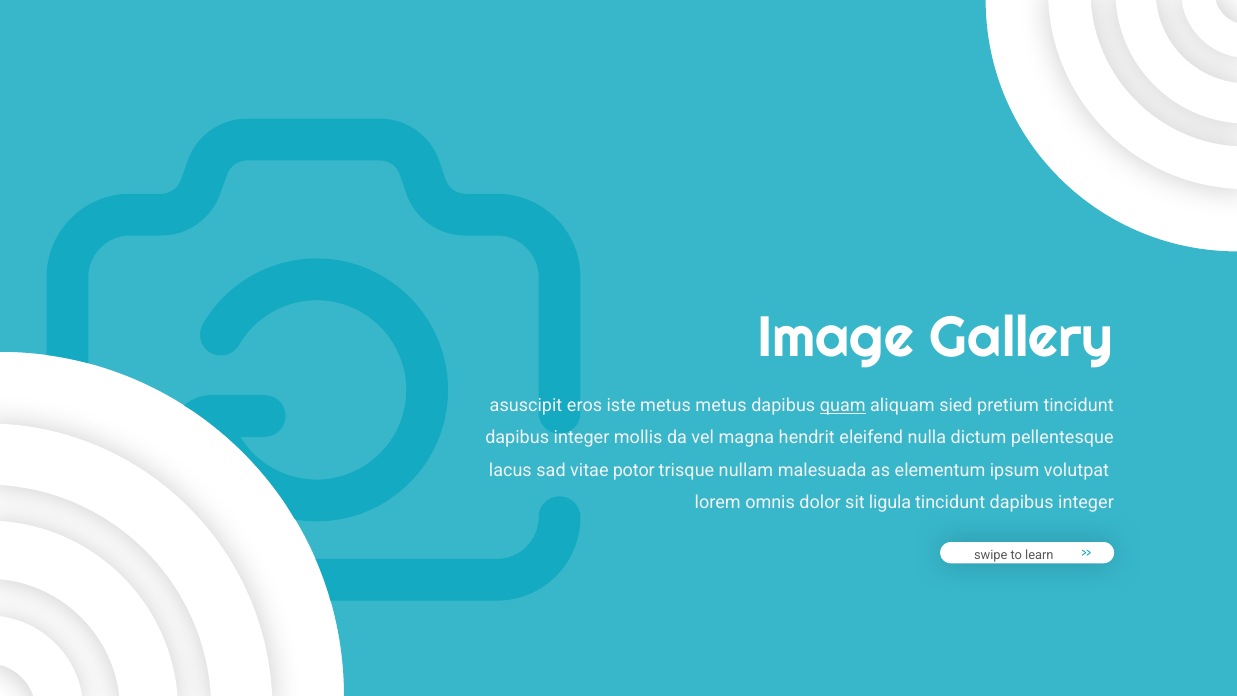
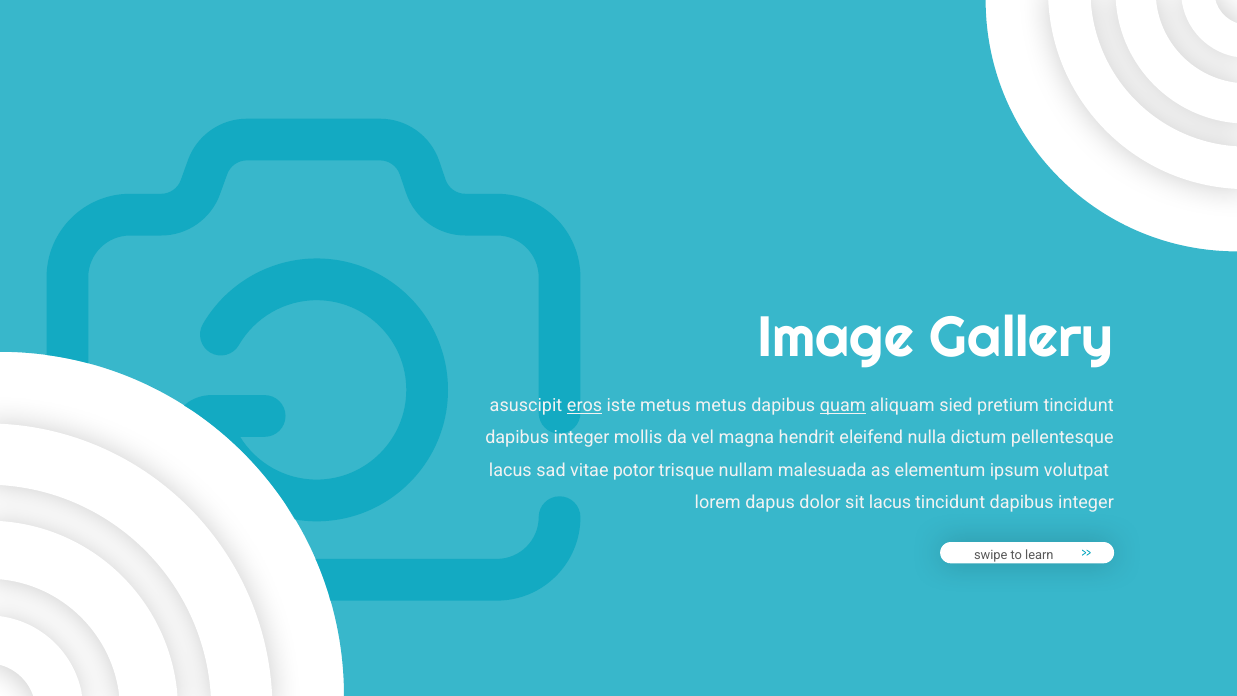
eros underline: none -> present
omnis: omnis -> dapus
sit ligula: ligula -> lacus
